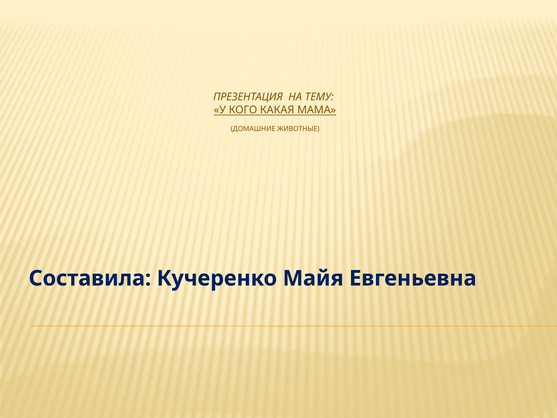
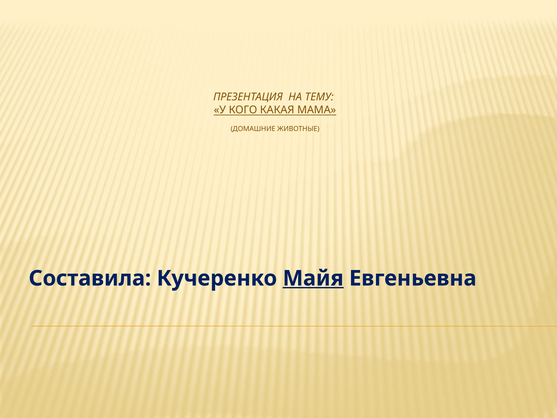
Майя underline: none -> present
